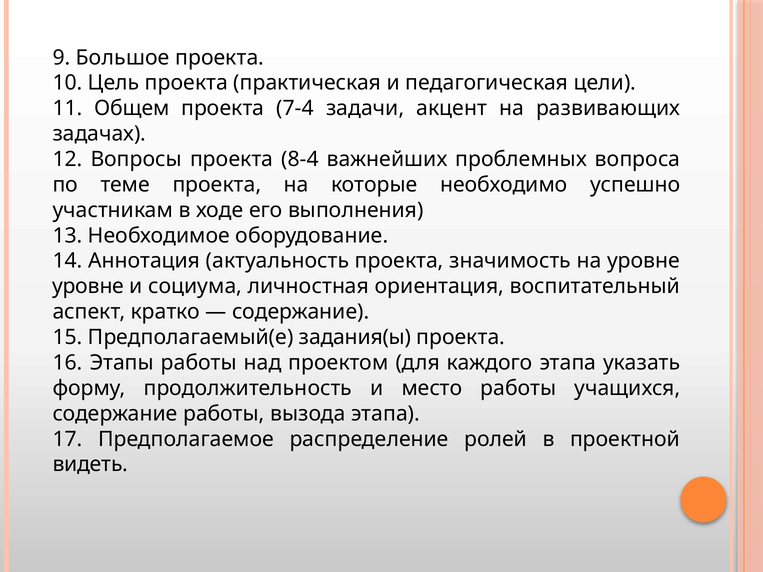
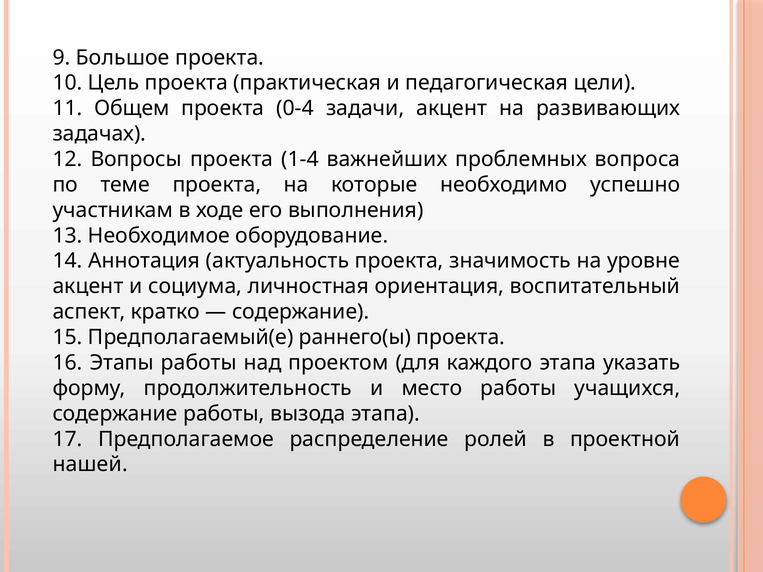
7-4: 7-4 -> 0-4
8-4: 8-4 -> 1-4
уровне at (88, 287): уровне -> акцент
задания(ы: задания(ы -> раннего(ы
видеть: видеть -> нашей
